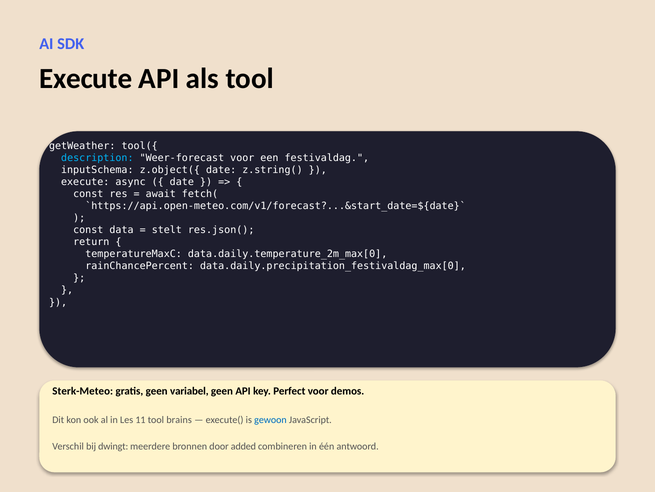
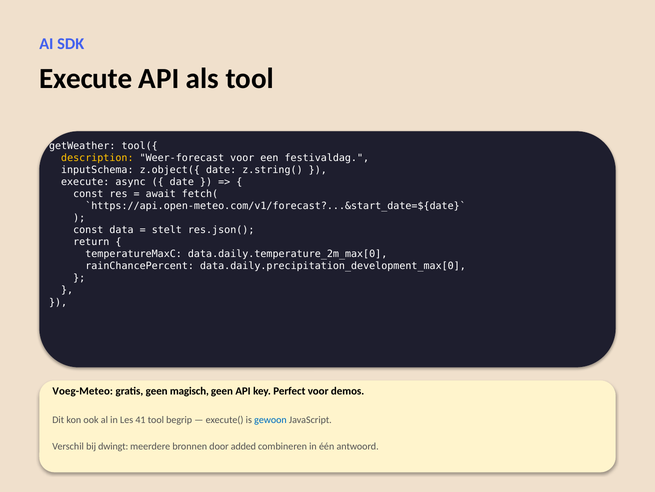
description colour: light blue -> yellow
data.daily.precipitation_festivaldag_max[0: data.daily.precipitation_festivaldag_max[0 -> data.daily.precipitation_development_max[0
Sterk-Meteo: Sterk-Meteo -> Voeg-Meteo
variabel: variabel -> magisch
11: 11 -> 41
brains: brains -> begrip
